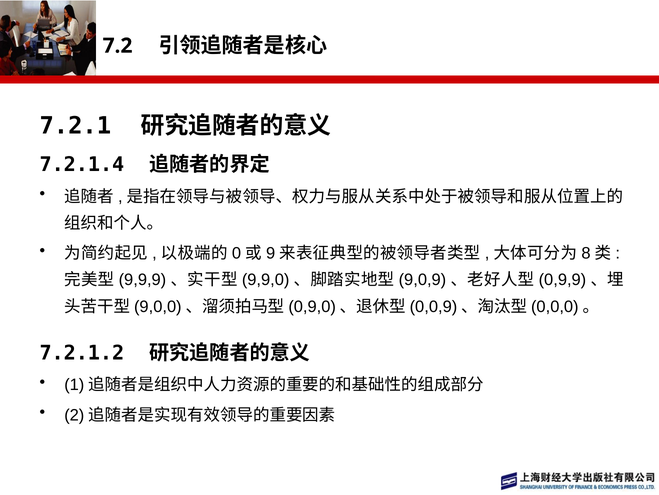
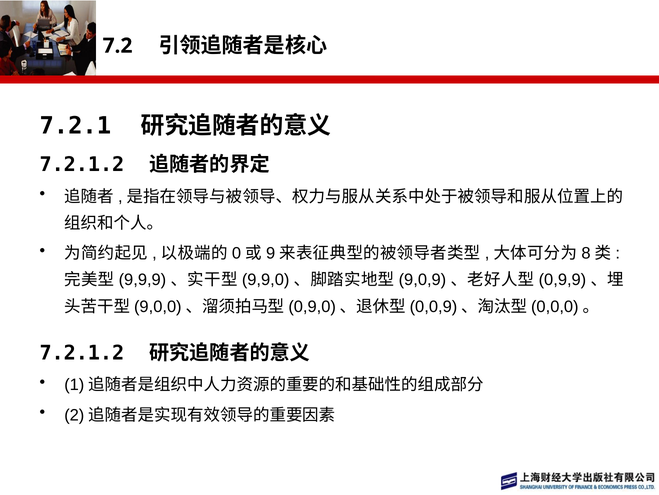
7.2.1.4 at (82, 164): 7.2.1.4 -> 7.2.1.2
